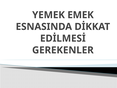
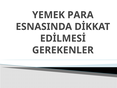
EMEK: EMEK -> PARA
